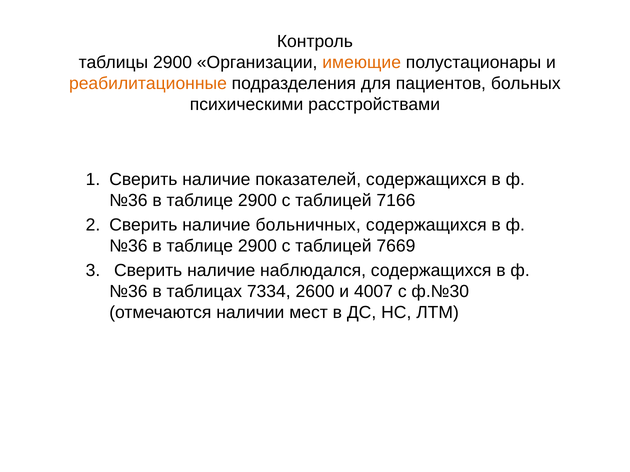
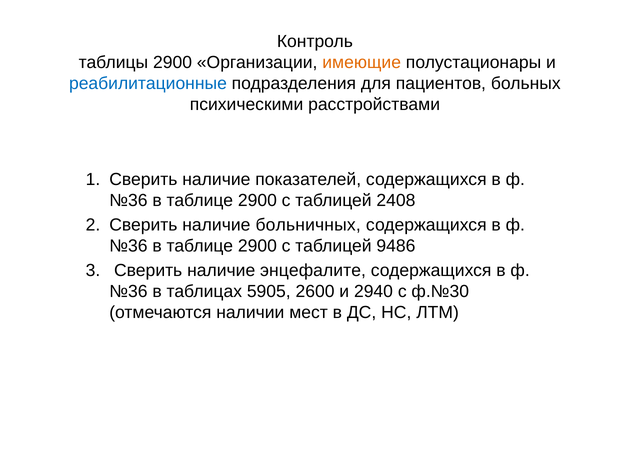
реабилитационные colour: orange -> blue
7166: 7166 -> 2408
7669: 7669 -> 9486
наблюдался: наблюдался -> энцефалите
7334: 7334 -> 5905
4007: 4007 -> 2940
